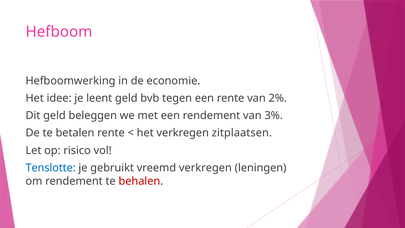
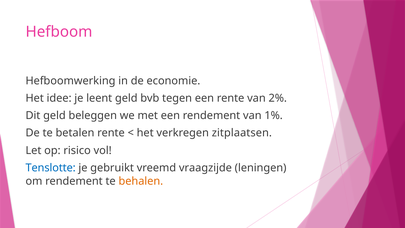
3%: 3% -> 1%
vreemd verkregen: verkregen -> vraagzijde
behalen colour: red -> orange
